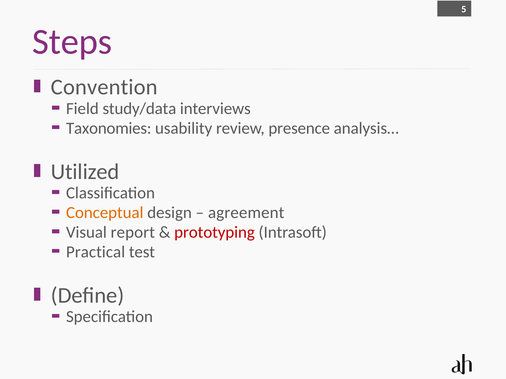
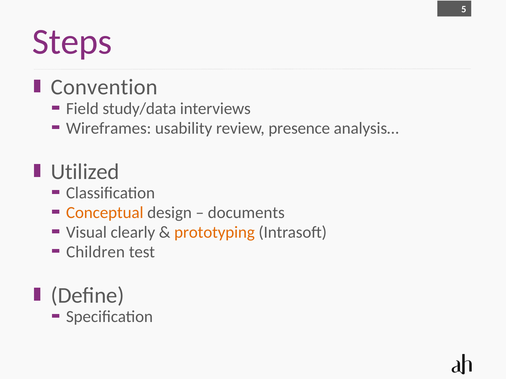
Taxonomies: Taxonomies -> Wireframes
agreement: agreement -> documents
report: report -> clearly
prototyping colour: red -> orange
Practical: Practical -> Children
